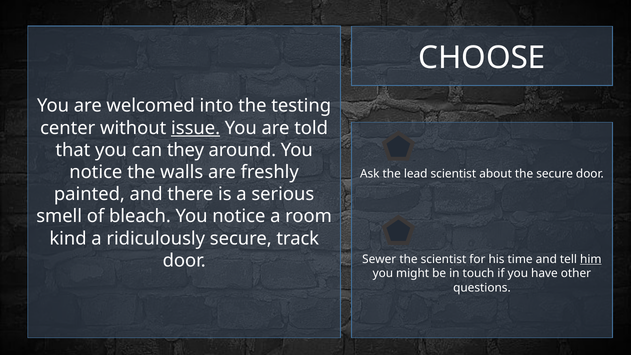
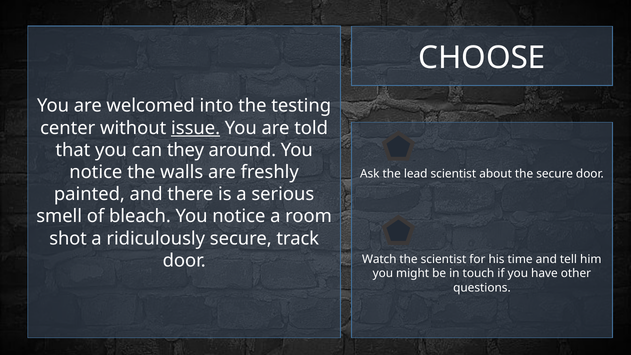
kind: kind -> shot
Sewer: Sewer -> Watch
him underline: present -> none
